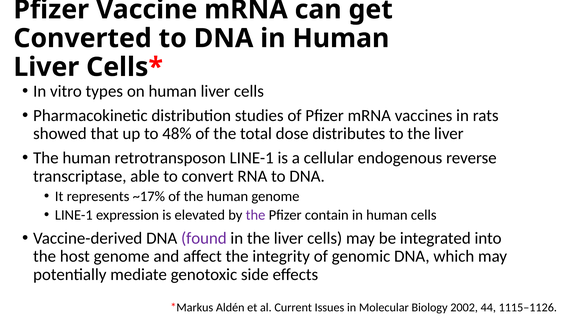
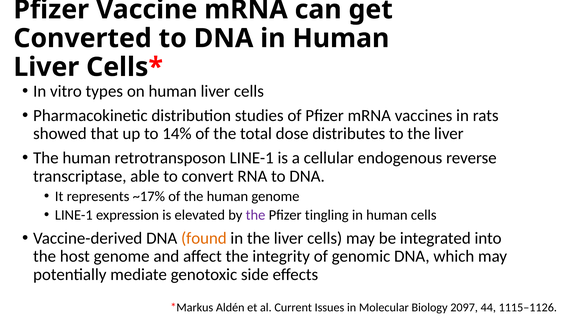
48%: 48% -> 14%
contain: contain -> tingling
found colour: purple -> orange
2002: 2002 -> 2097
